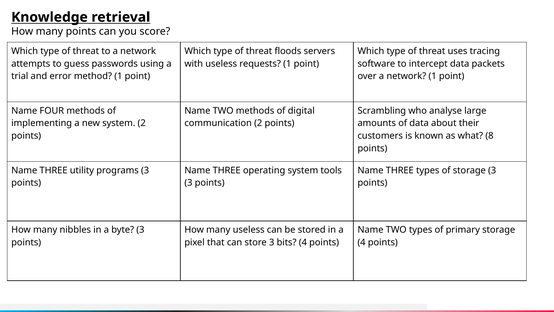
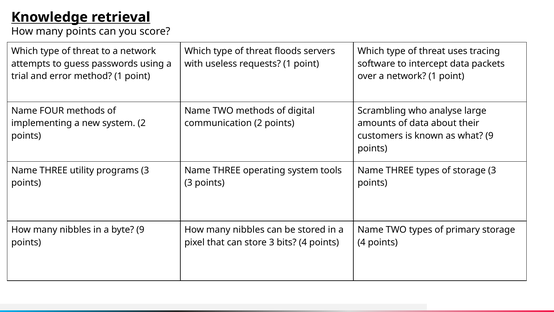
what 8: 8 -> 9
byte 3: 3 -> 9
useless at (249, 230): useless -> nibbles
